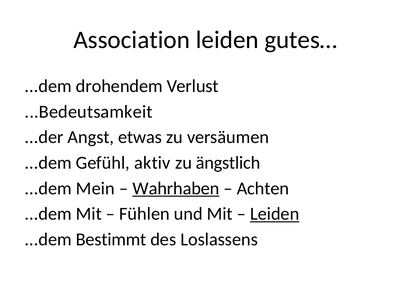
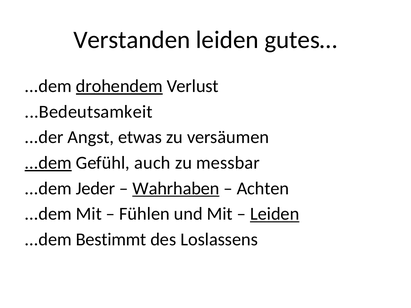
Association: Association -> Verstanden
drohendem underline: none -> present
...dem at (48, 163) underline: none -> present
aktiv: aktiv -> auch
ängstlich: ängstlich -> messbar
Mein: Mein -> Jeder
